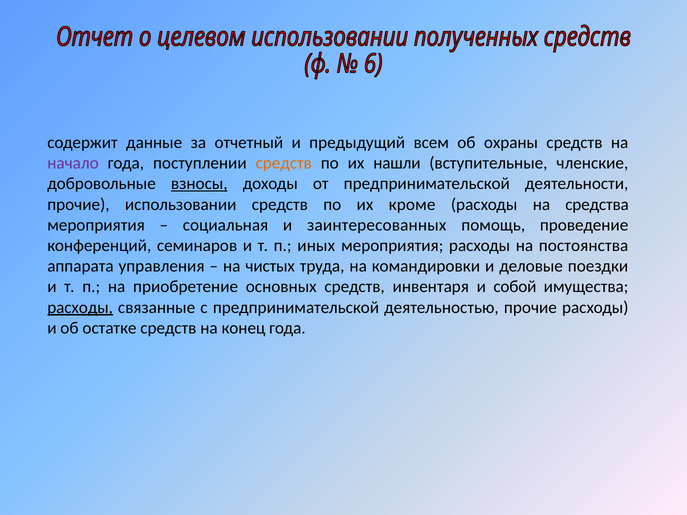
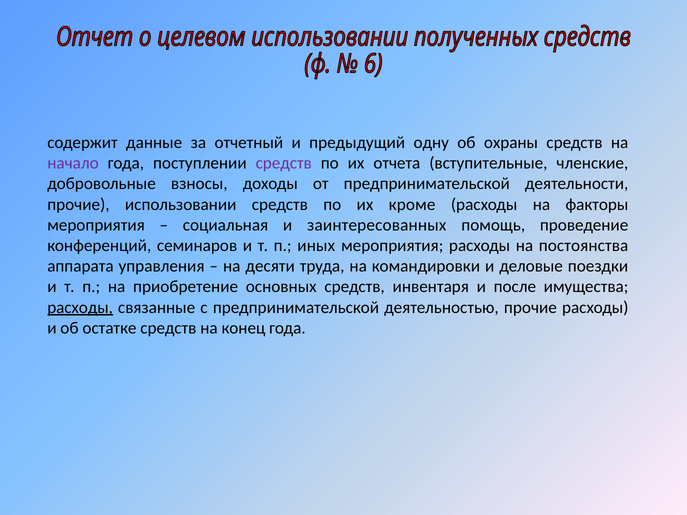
всем: всем -> одну
средств at (284, 163) colour: orange -> purple
нашли: нашли -> отчета
взносы underline: present -> none
средства: средства -> факторы
чистых: чистых -> десяти
собой: собой -> после
